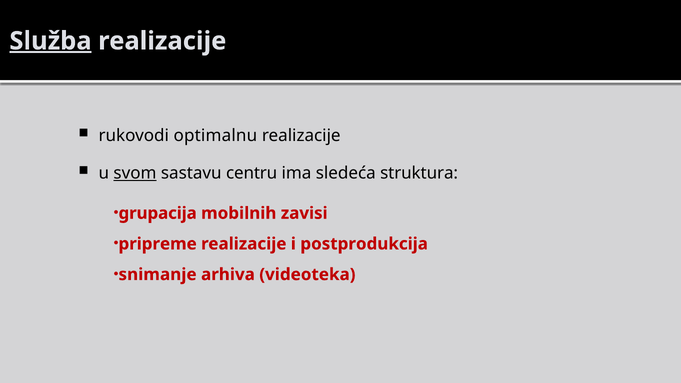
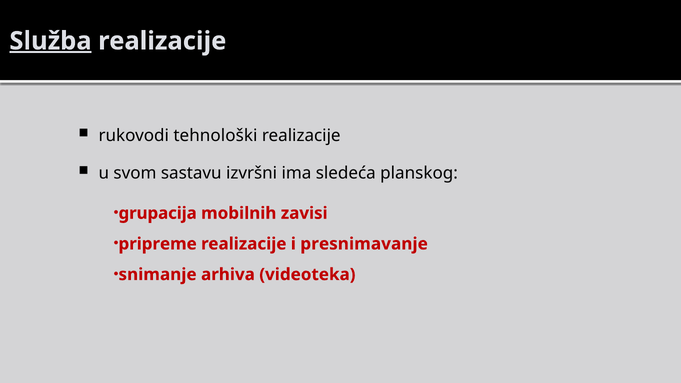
optimalnu: optimalnu -> tehnološki
svom underline: present -> none
centru: centru -> izvršni
struktura: struktura -> planskog
postprodukcija: postprodukcija -> presnimavanje
